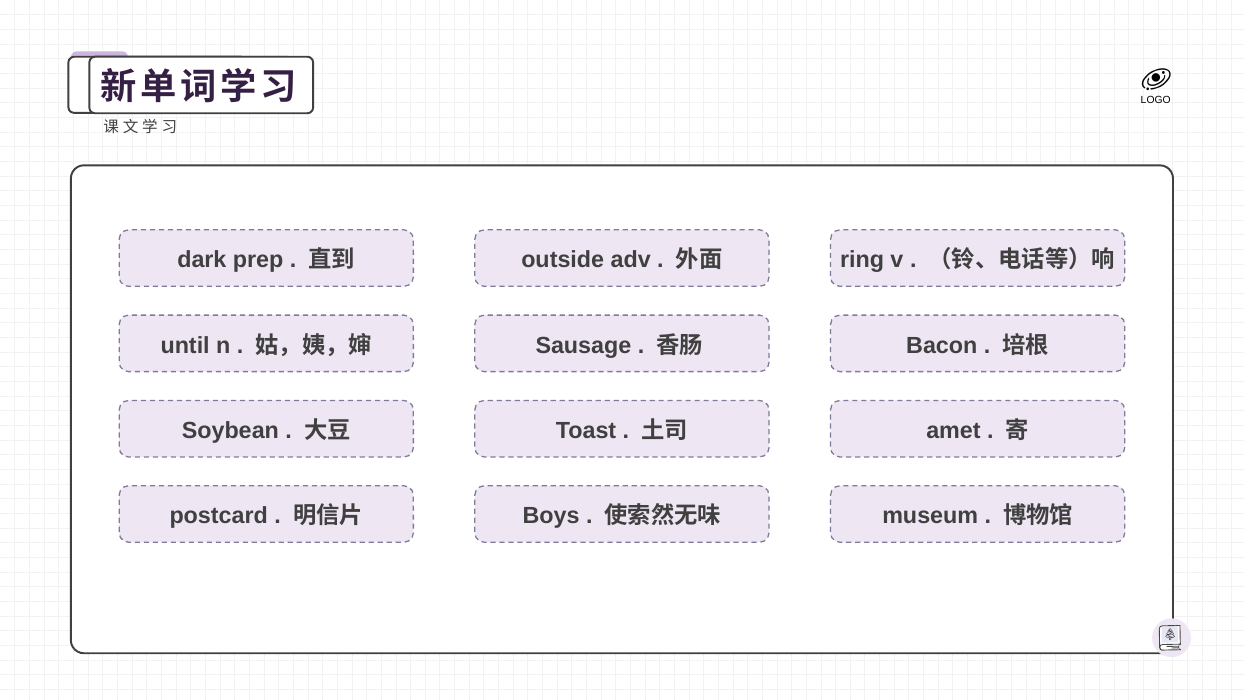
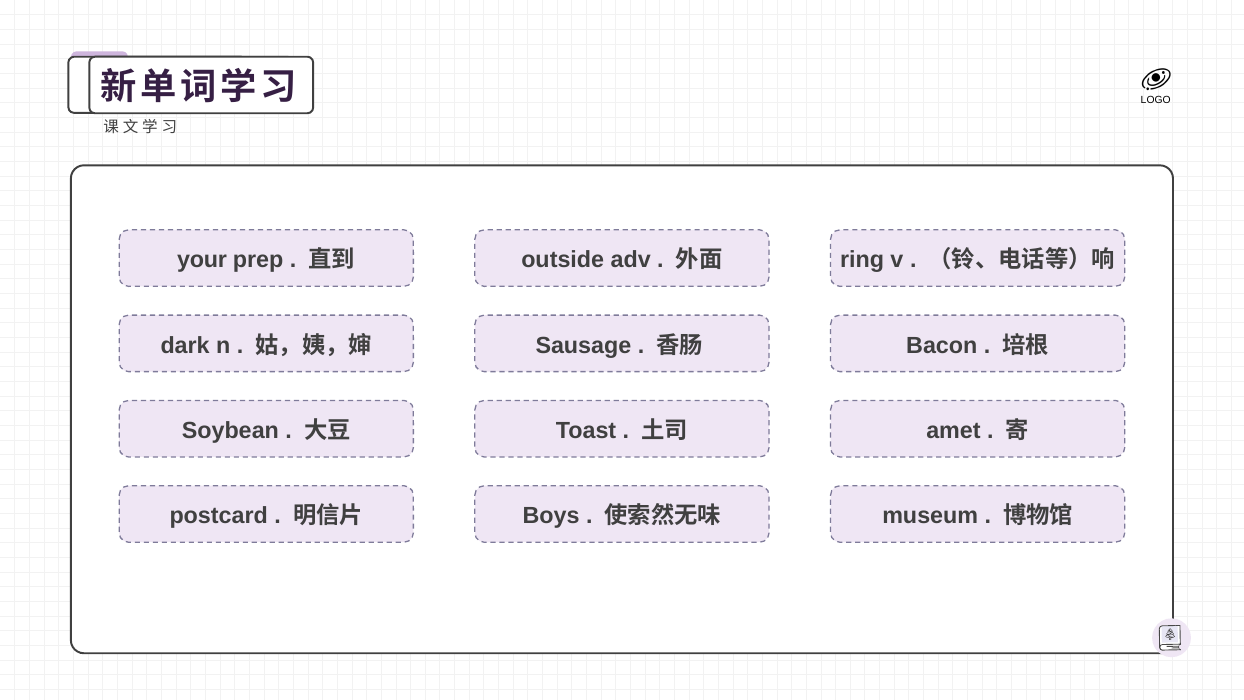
dark: dark -> your
until: until -> dark
